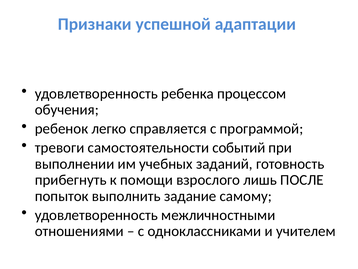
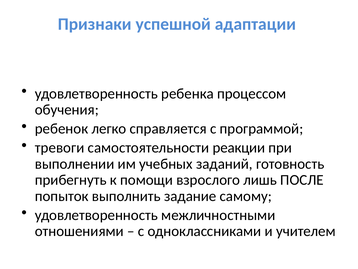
событий: событий -> реакции
